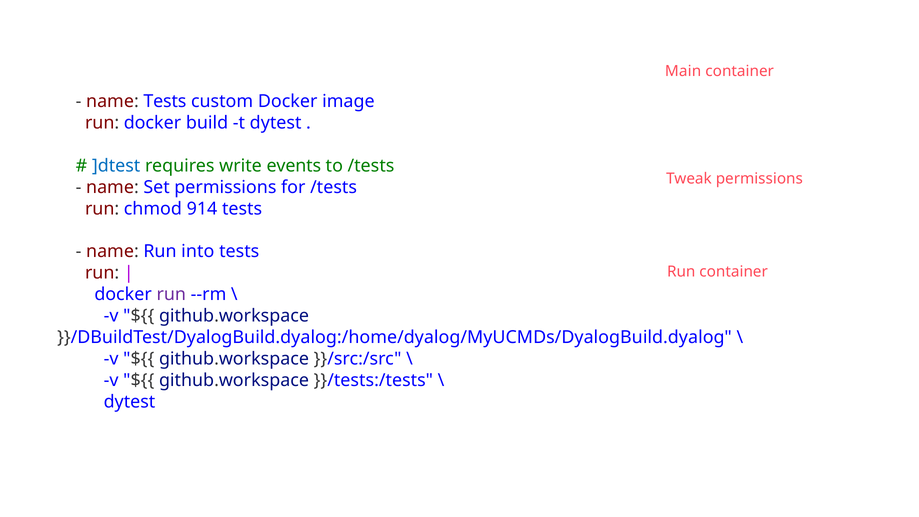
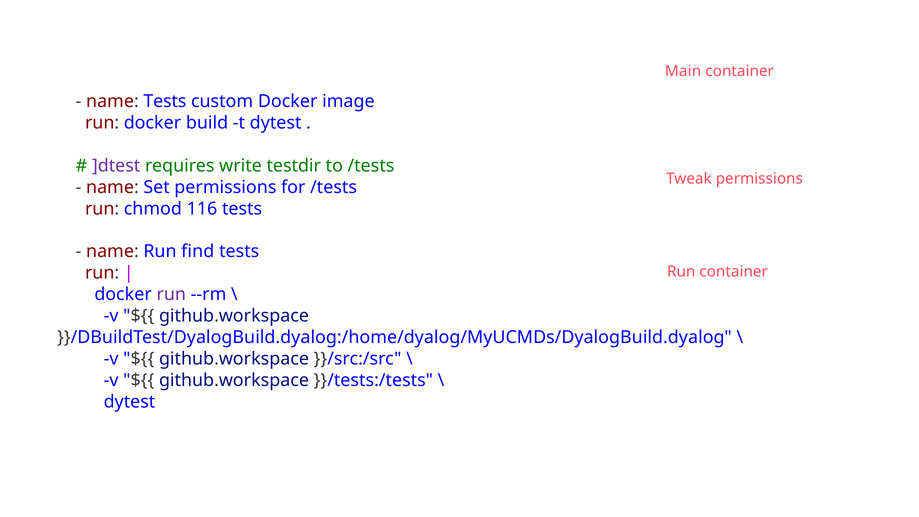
]dtest colour: blue -> purple
events: events -> testdir
914: 914 -> 116
into: into -> find
